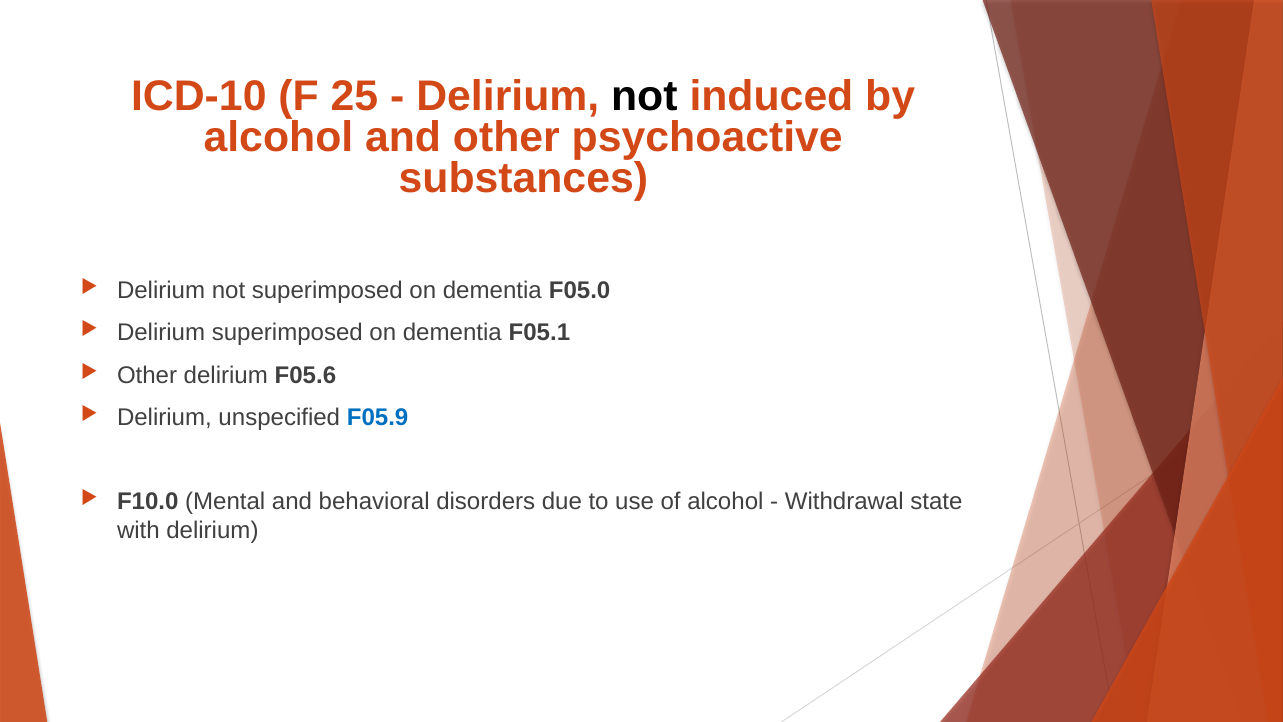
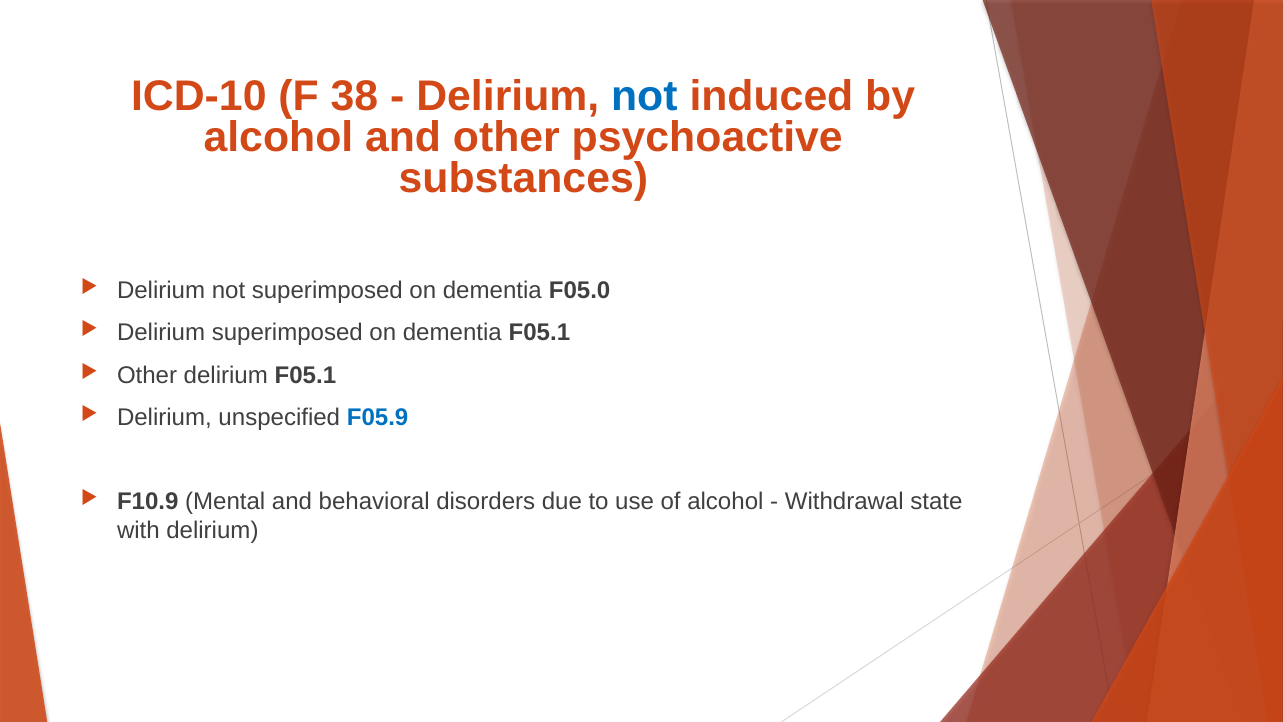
25: 25 -> 38
not at (644, 96) colour: black -> blue
delirium F05.6: F05.6 -> F05.1
F10.0: F10.0 -> F10.9
